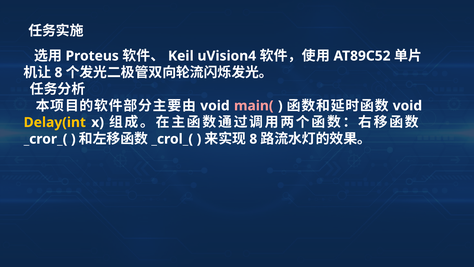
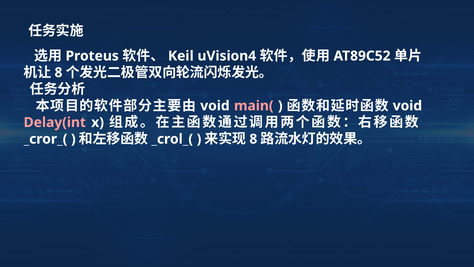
Delay(int colour: yellow -> pink
